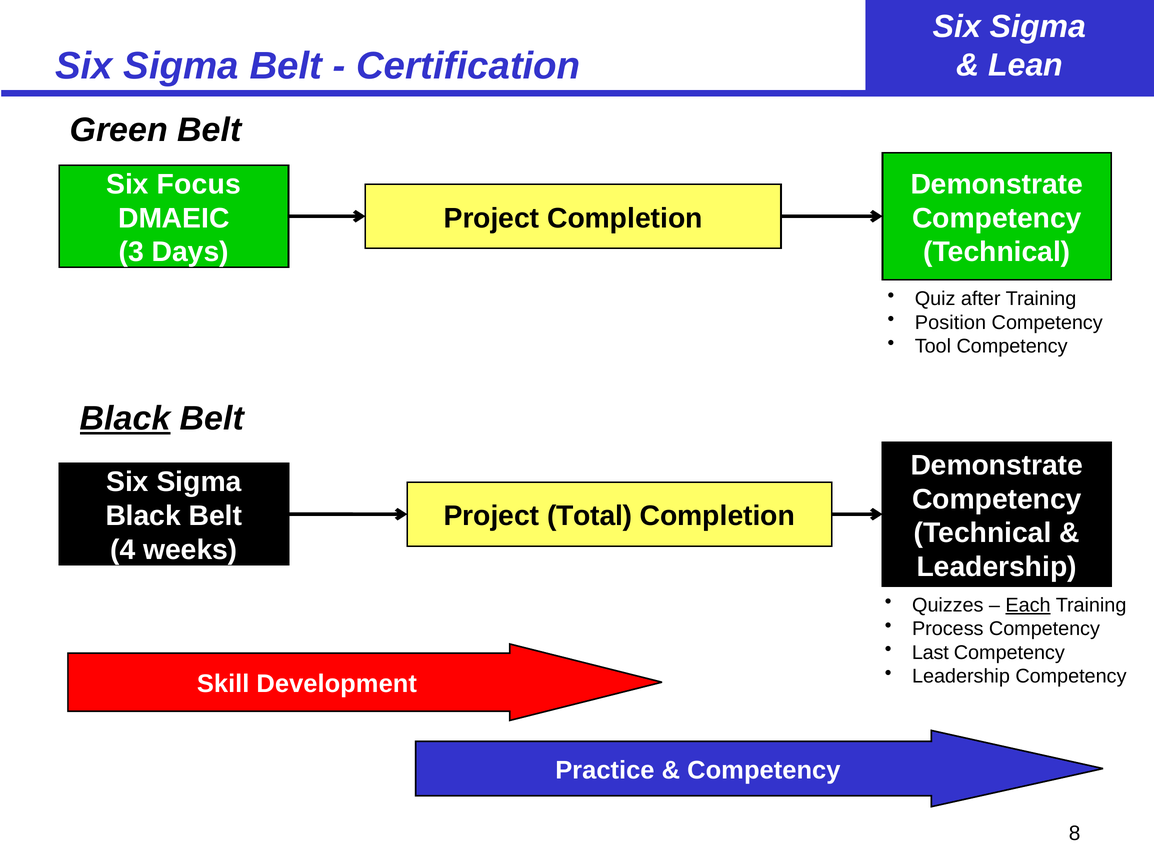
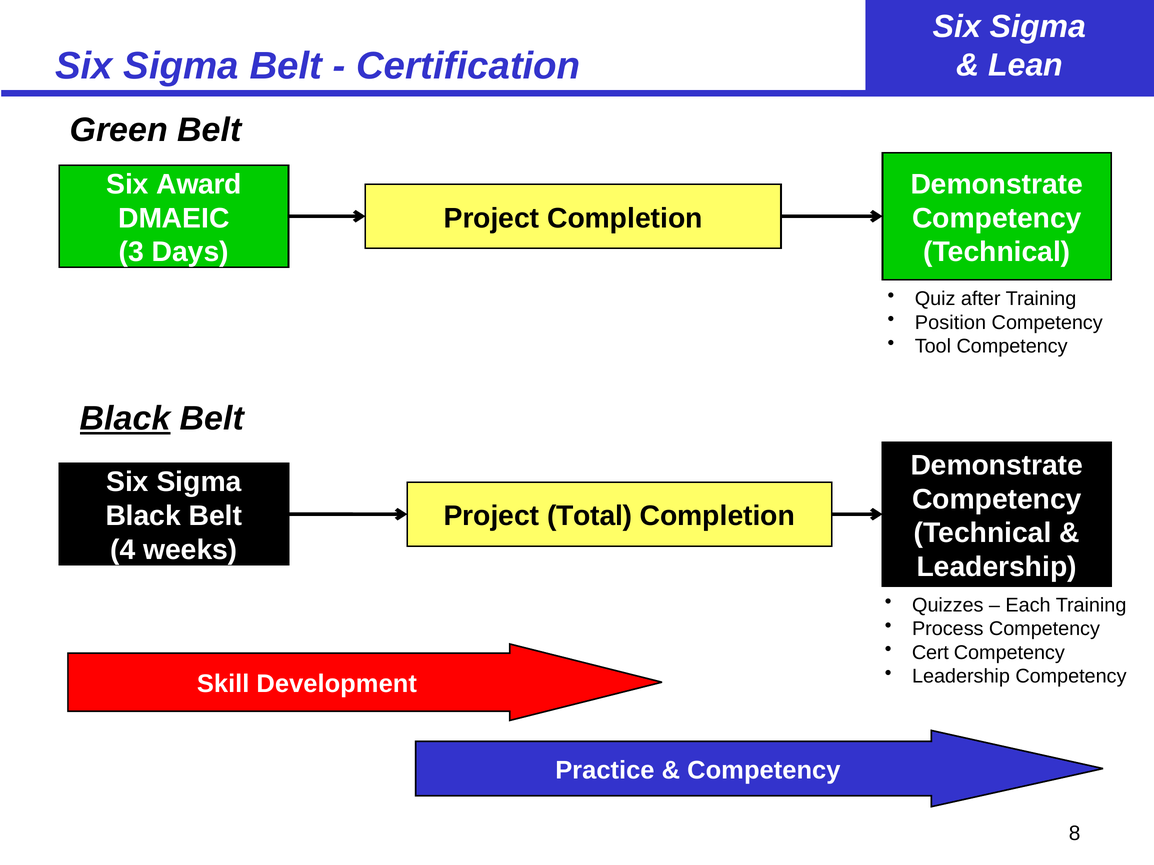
Focus: Focus -> Award
Each underline: present -> none
Last: Last -> Cert
